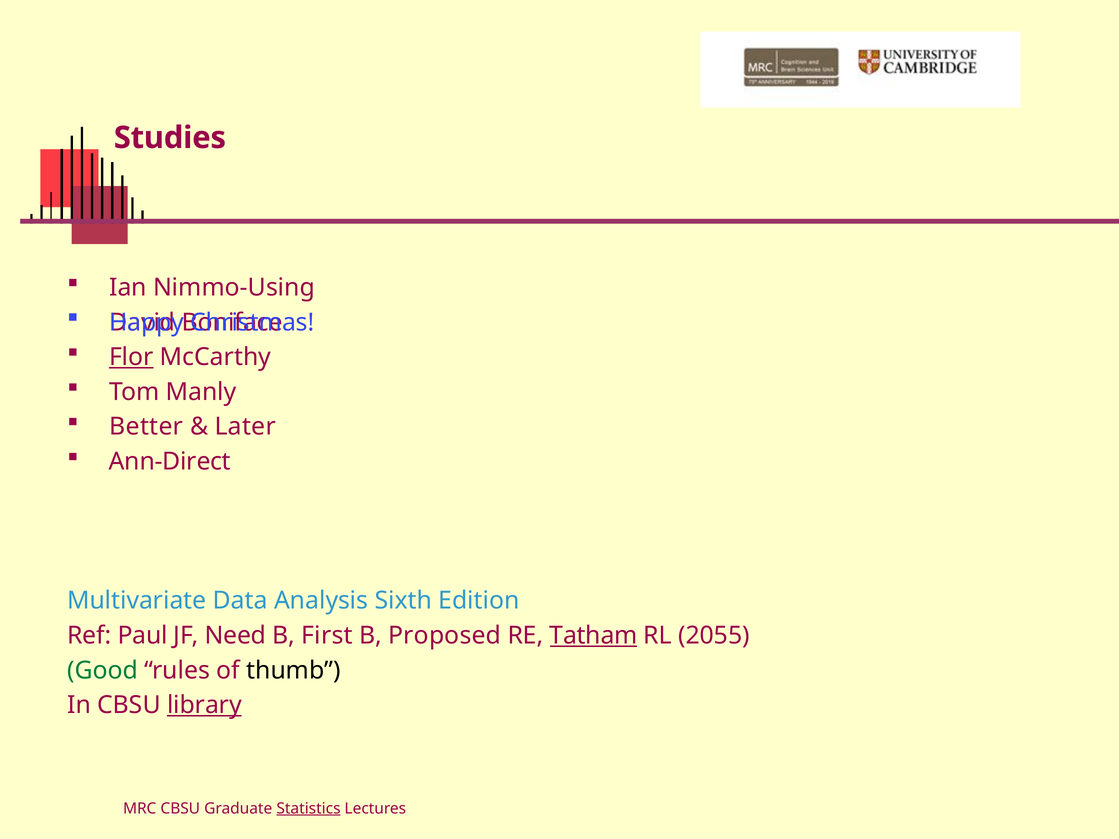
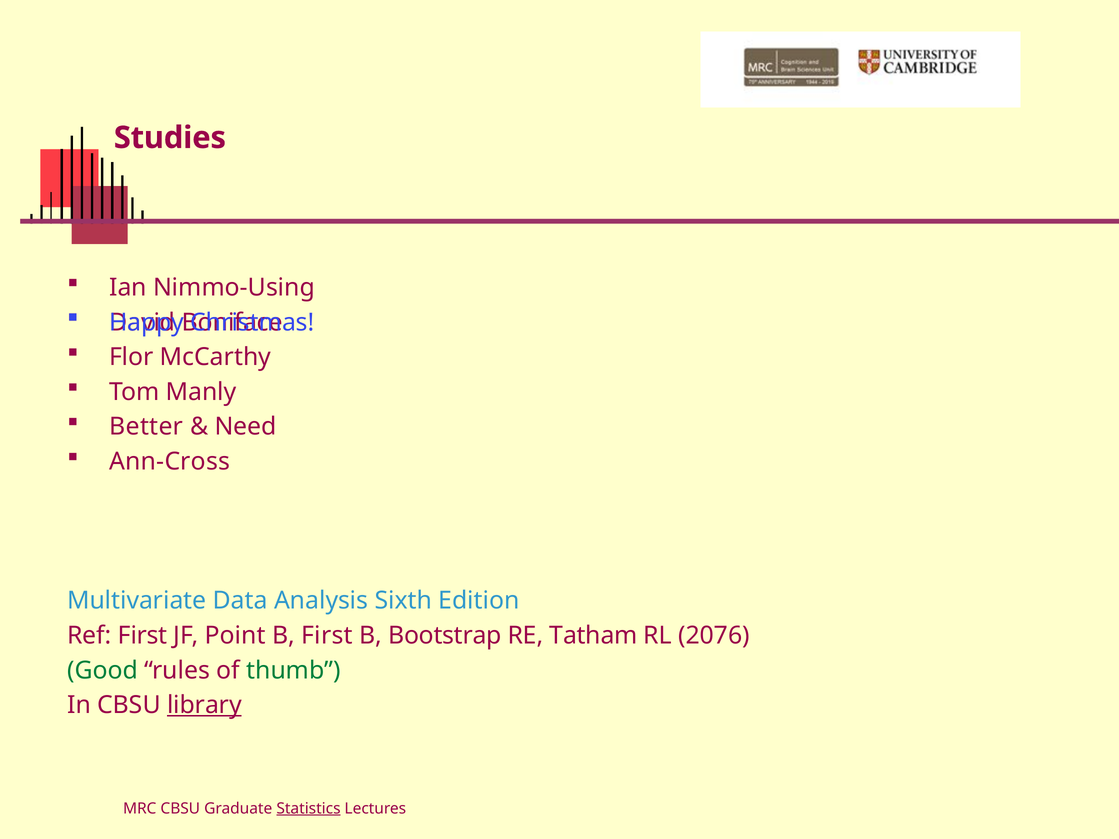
Flor underline: present -> none
Later: Later -> Need
Ann-Direct: Ann-Direct -> Ann-Cross
Ref Paul: Paul -> First
Need: Need -> Point
Proposed: Proposed -> Bootstrap
Tatham underline: present -> none
2055: 2055 -> 2076
thumb colour: black -> green
